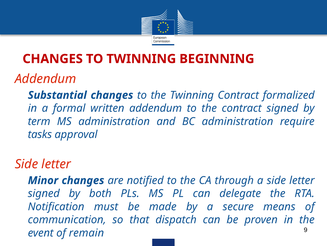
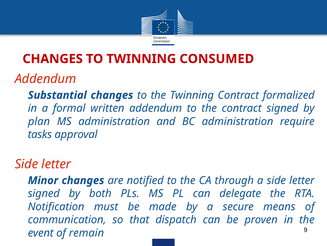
BEGINNING: BEGINNING -> CONSUMED
term: term -> plan
